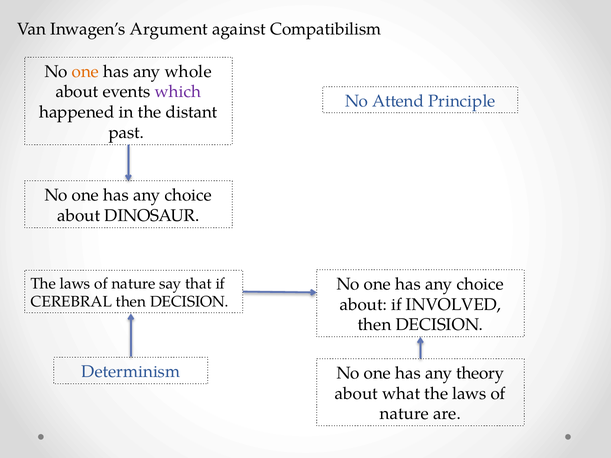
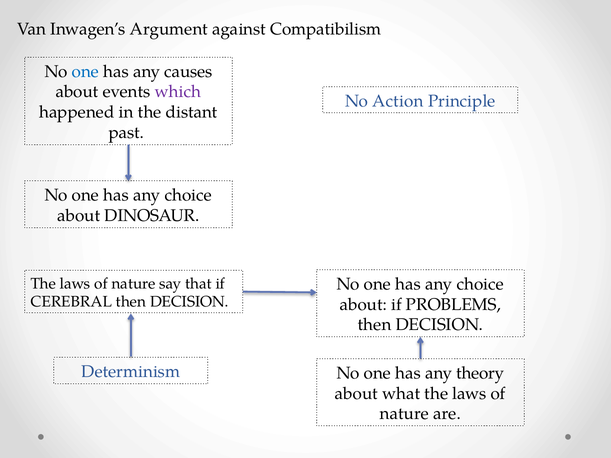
one at (85, 72) colour: orange -> blue
whole: whole -> causes
Attend: Attend -> Action
INVOLVED: INVOLVED -> PROBLEMS
